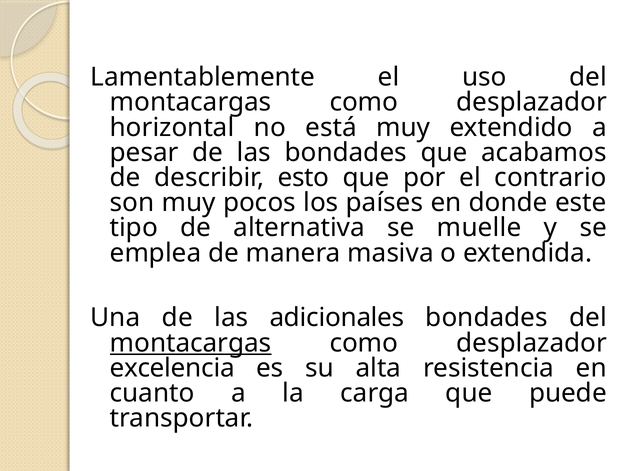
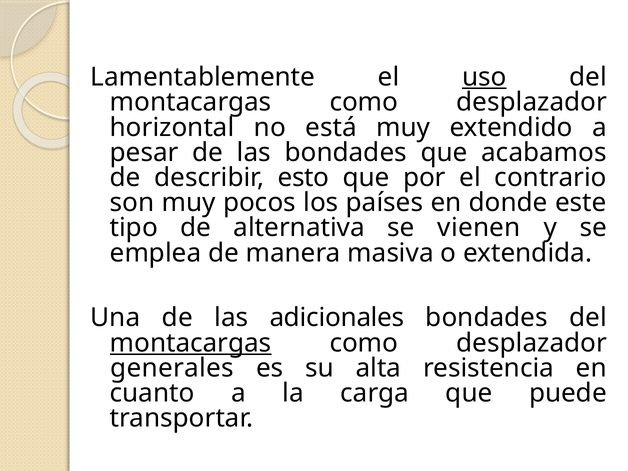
uso underline: none -> present
muelle: muelle -> vienen
excelencia: excelencia -> generales
